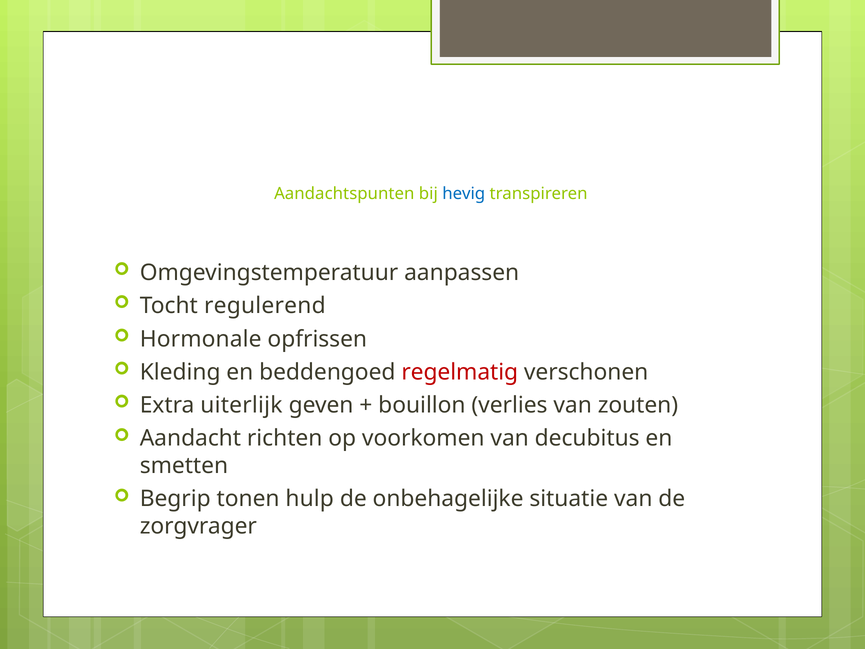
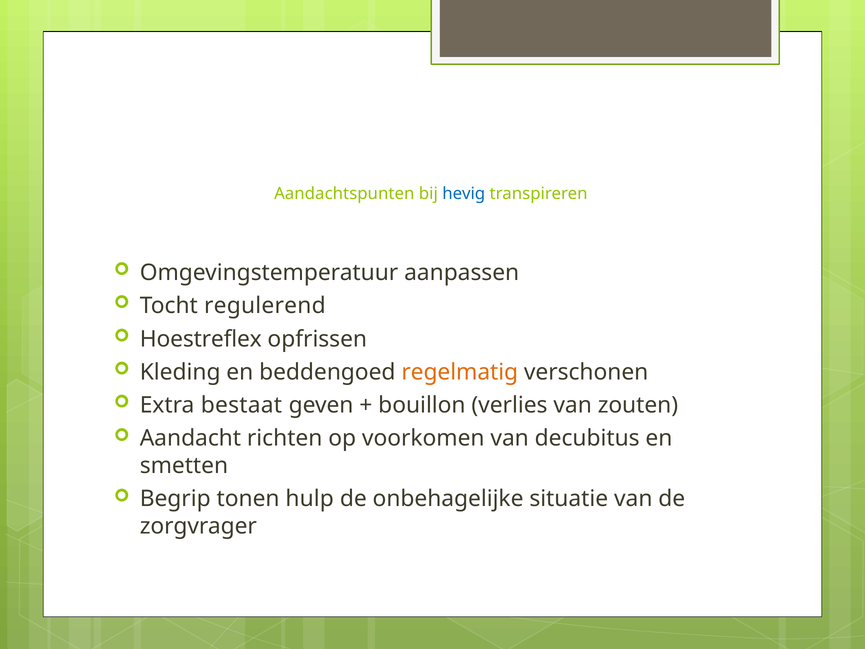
Hormonale: Hormonale -> Hoestreflex
regelmatig colour: red -> orange
uiterlijk: uiterlijk -> bestaat
